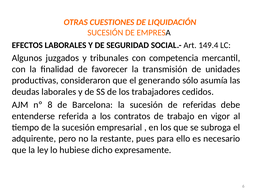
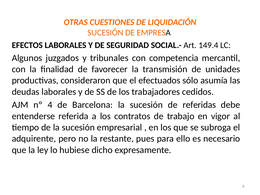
generando: generando -> efectuados
8: 8 -> 4
